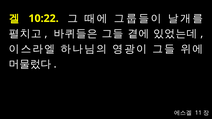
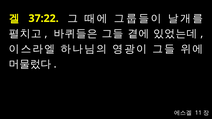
10:22: 10:22 -> 37:22
